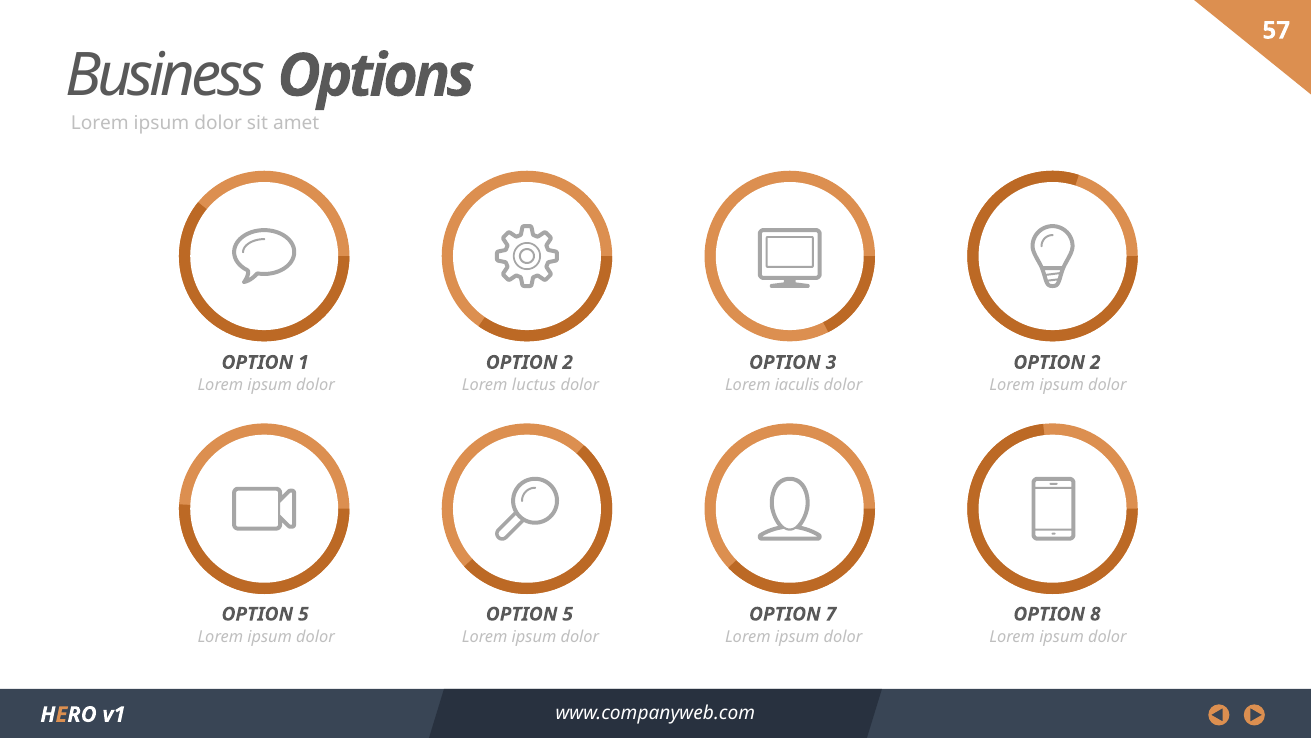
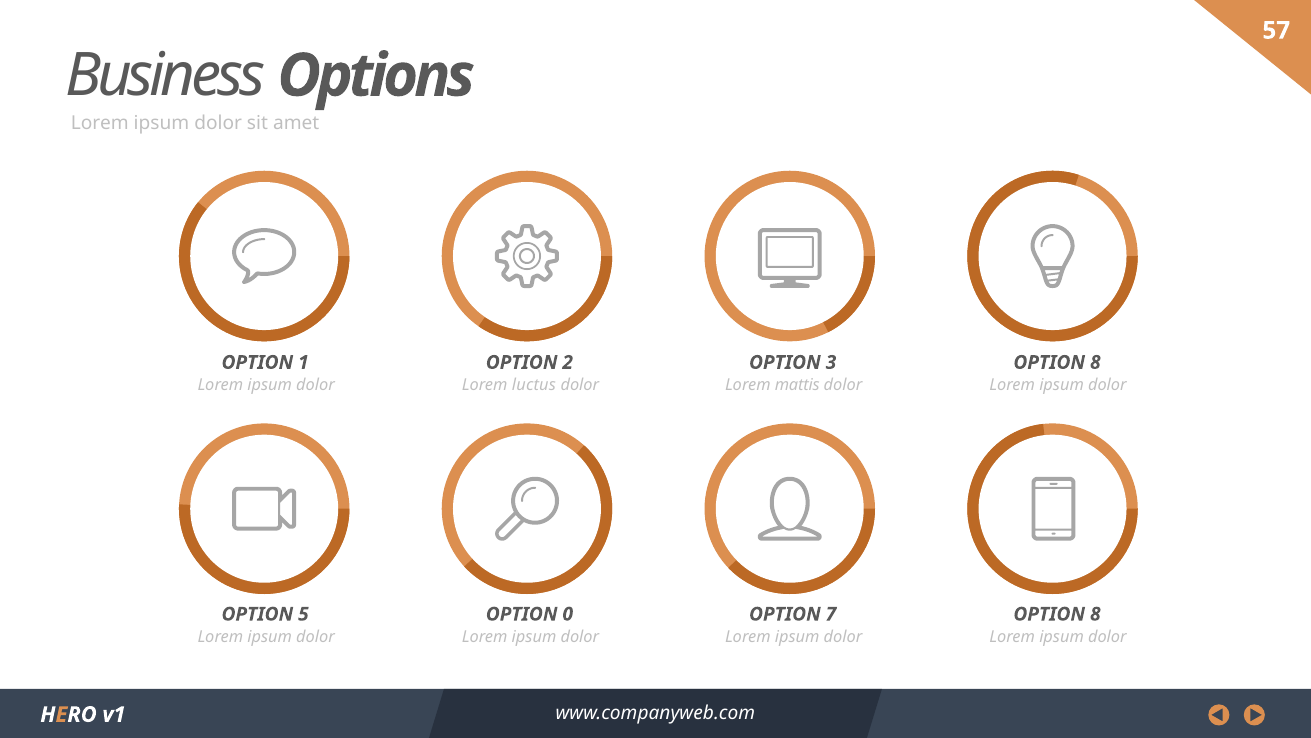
2 at (1095, 362): 2 -> 8
iaculis: iaculis -> mattis
5 at (568, 614): 5 -> 0
